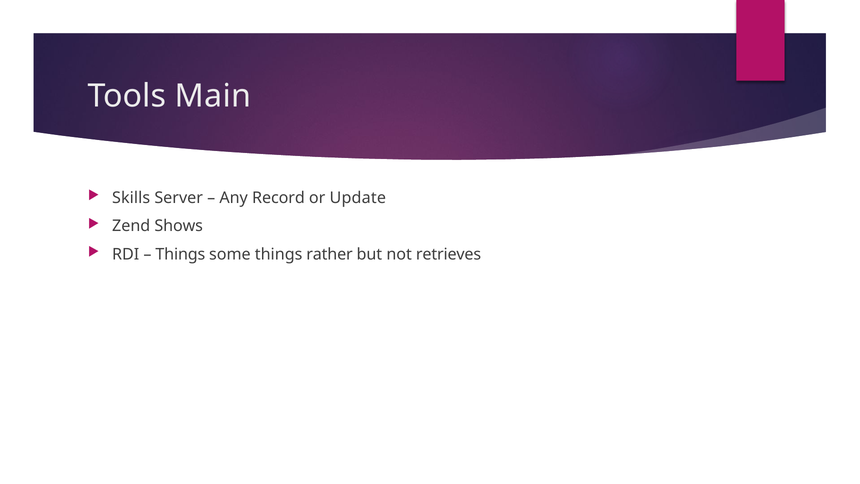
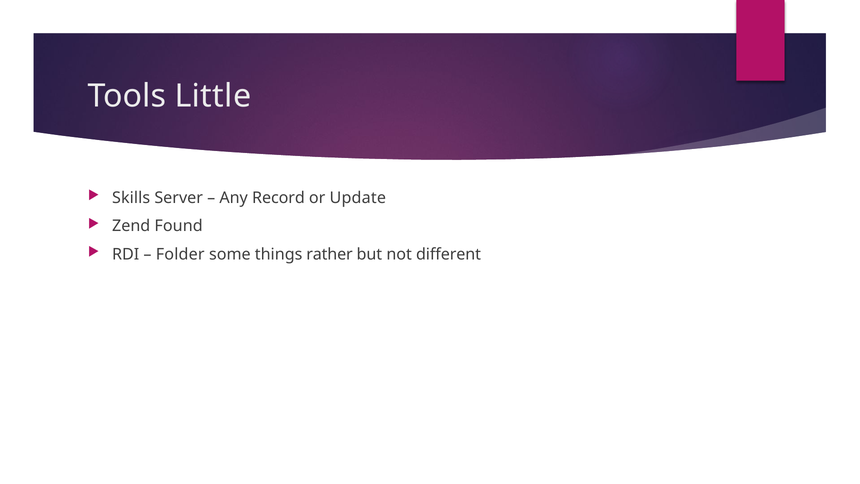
Main: Main -> Little
Shows: Shows -> Found
Things at (180, 254): Things -> Folder
retrieves: retrieves -> different
